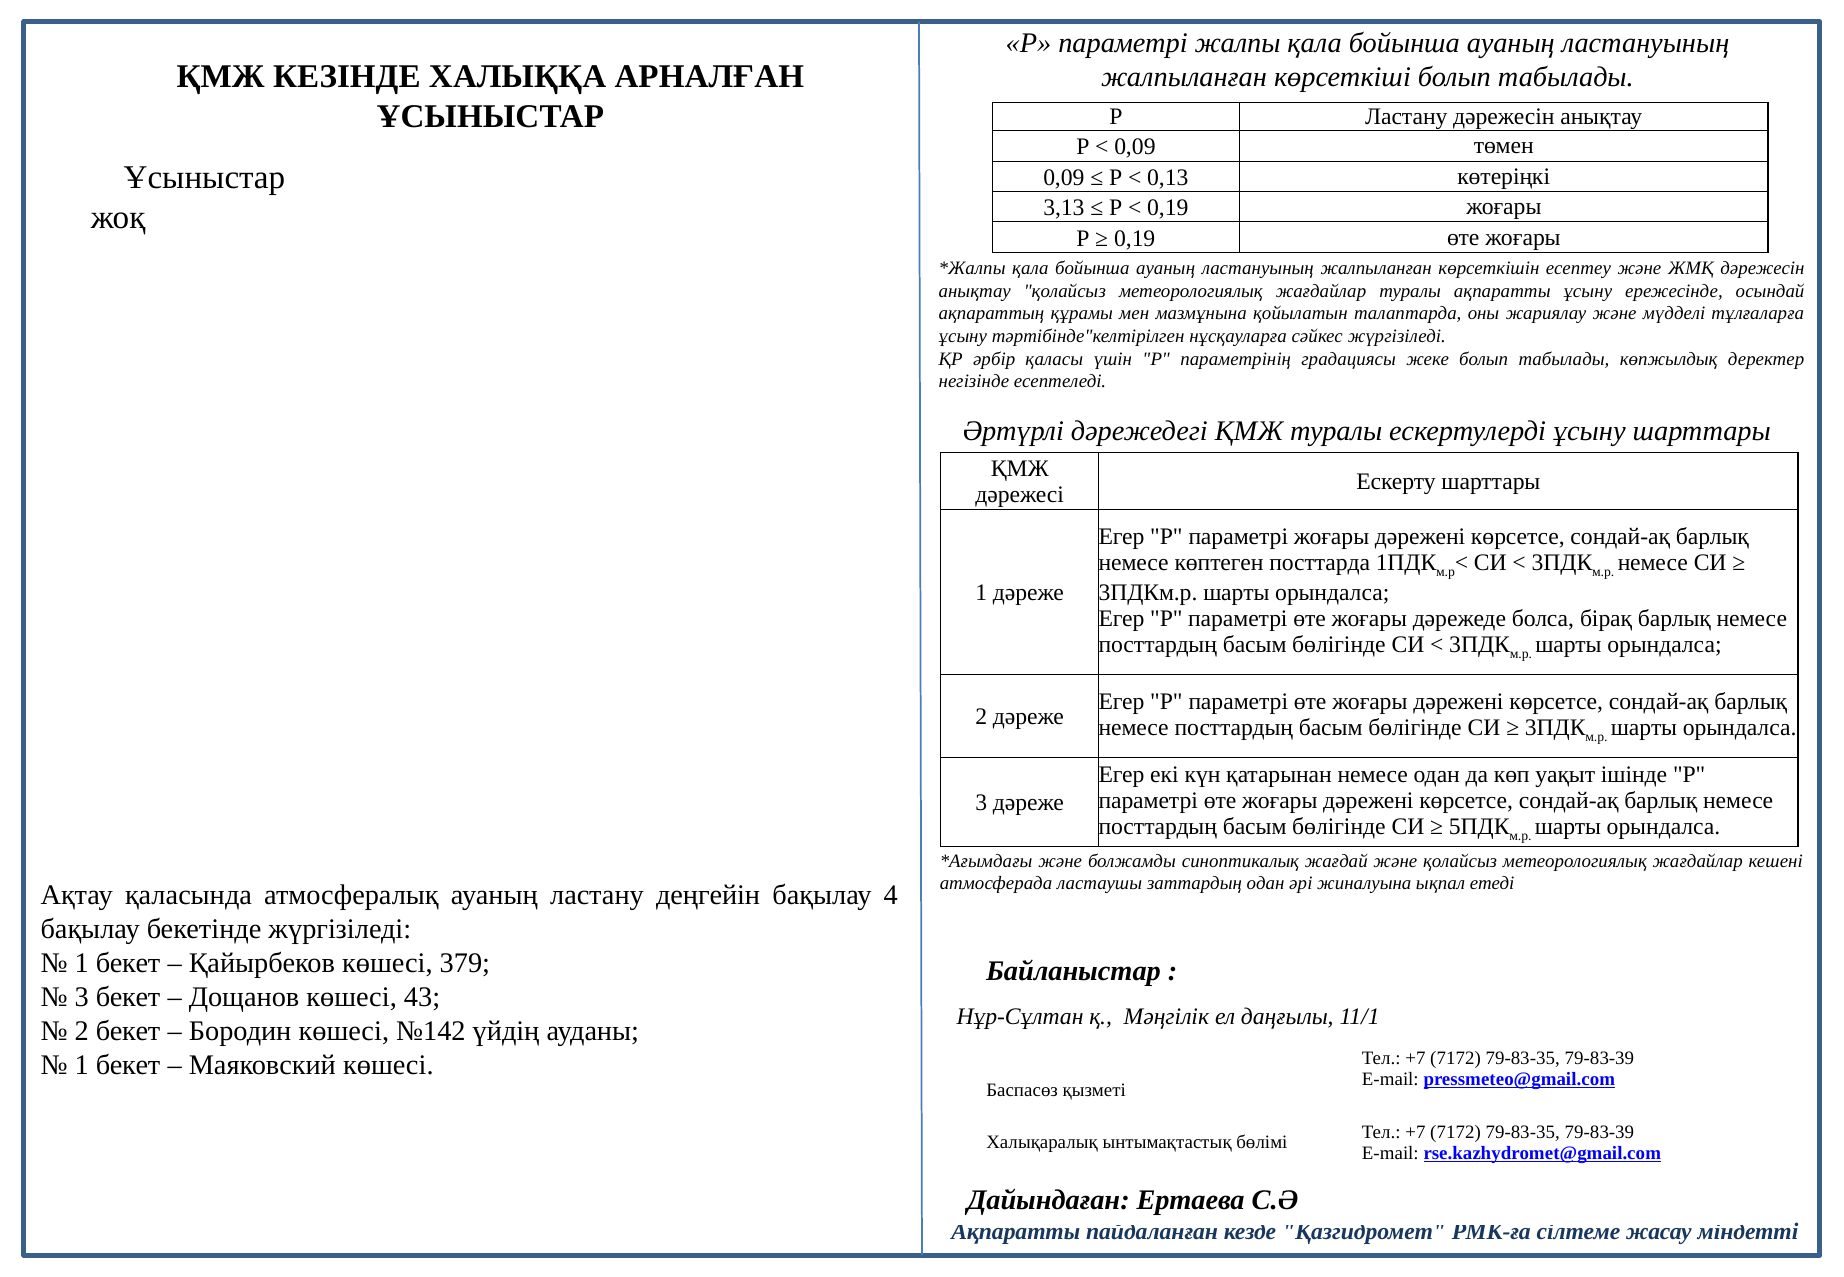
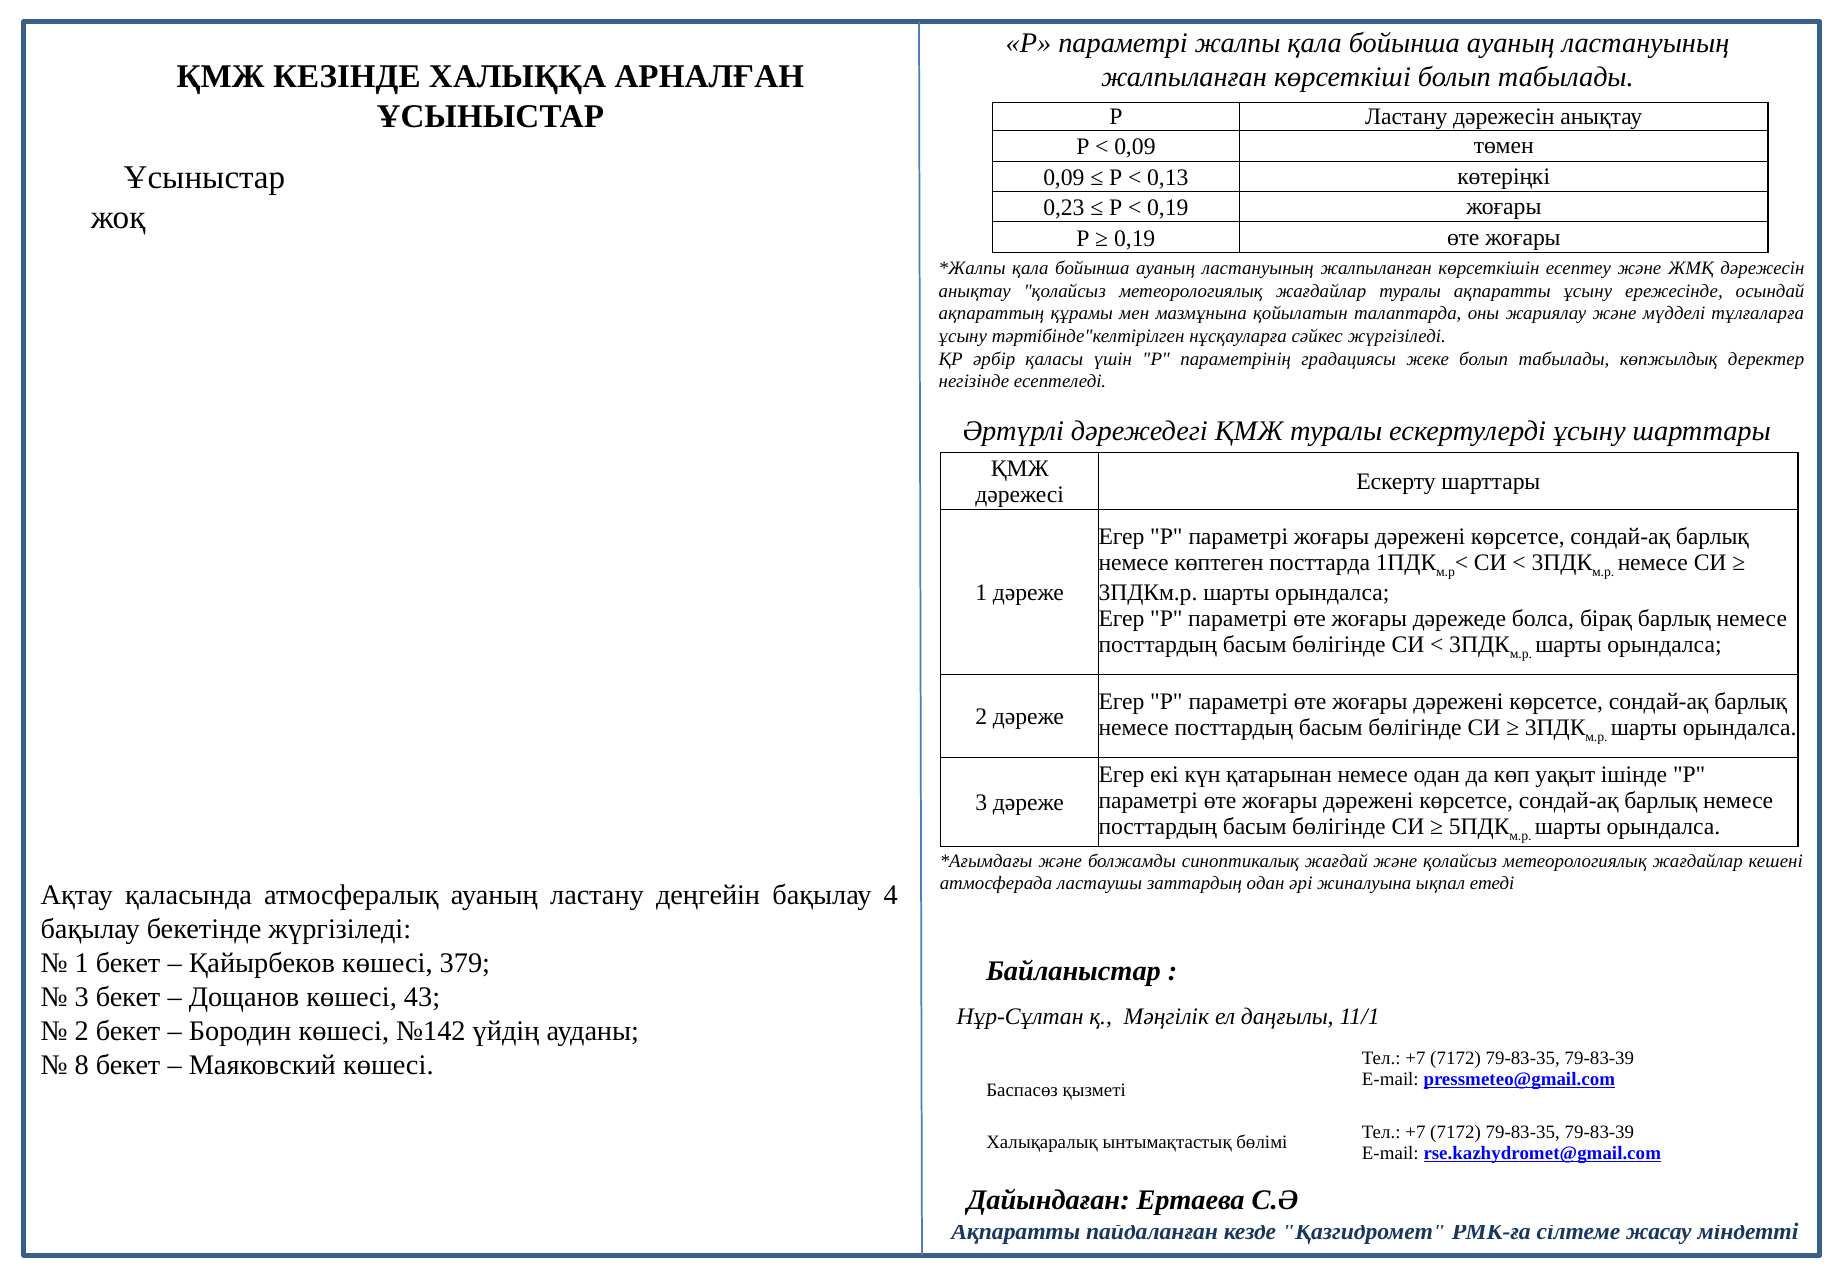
3,13: 3,13 -> 0,23
1 at (82, 1065): 1 -> 8
